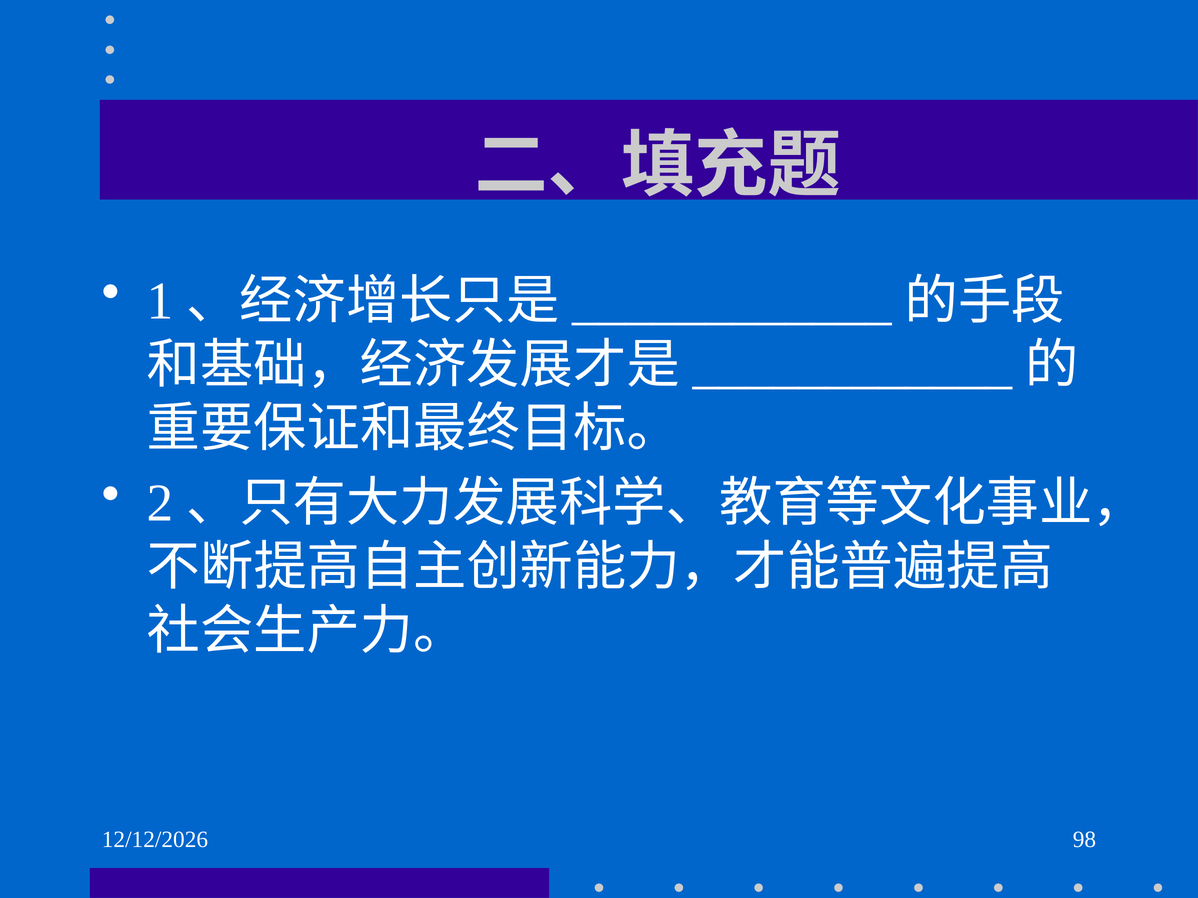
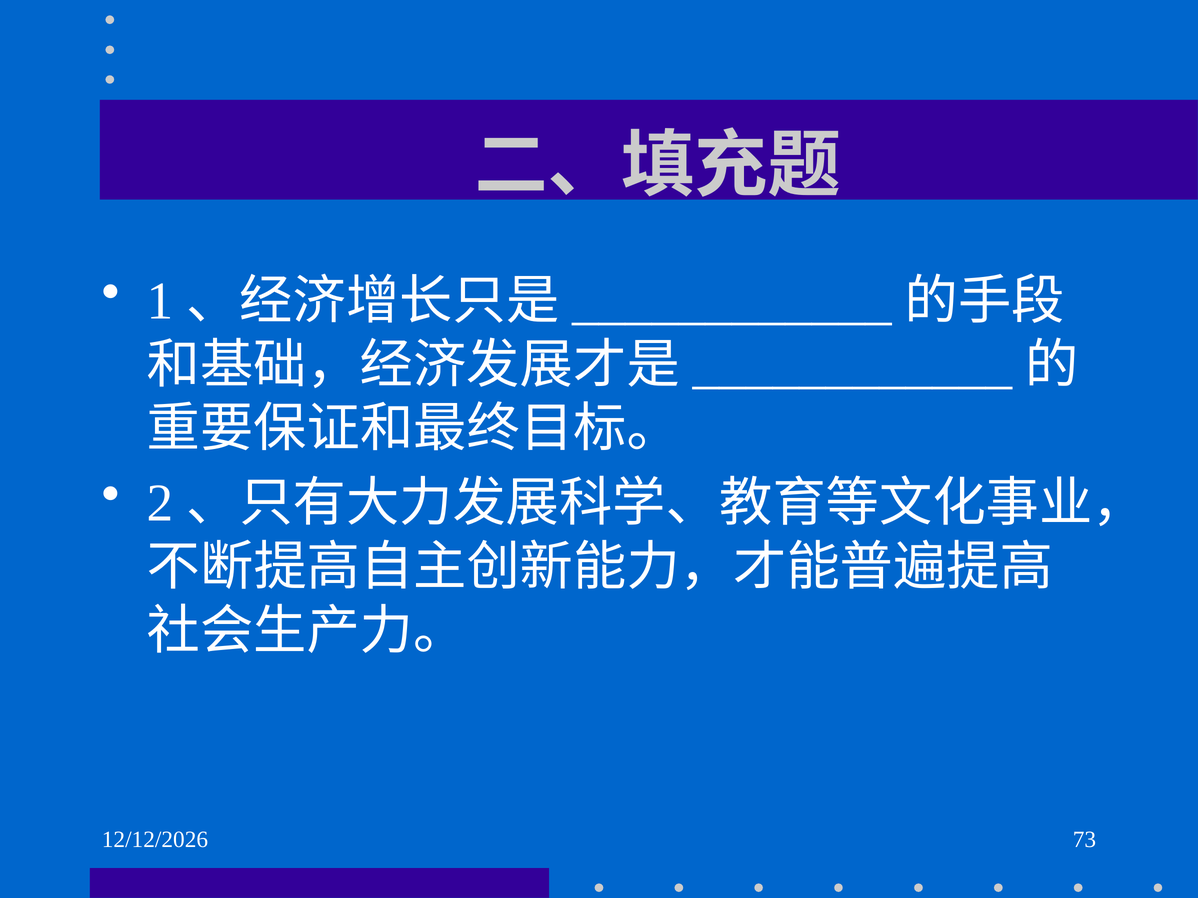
98: 98 -> 73
